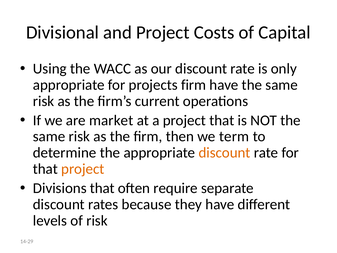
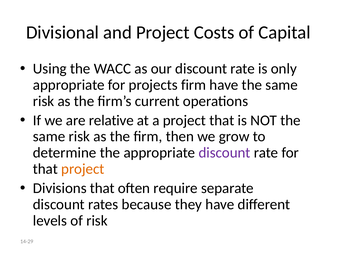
market: market -> relative
term: term -> grow
discount at (225, 153) colour: orange -> purple
